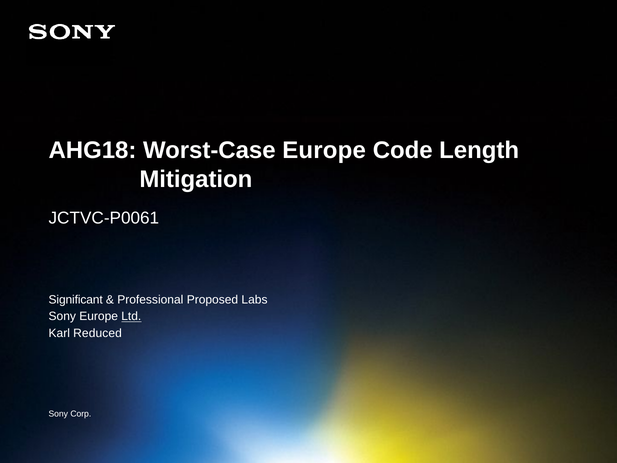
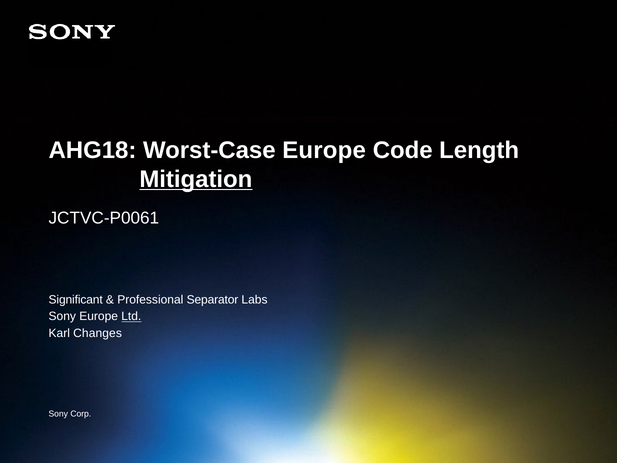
Mitigation underline: none -> present
Proposed: Proposed -> Separator
Reduced: Reduced -> Changes
